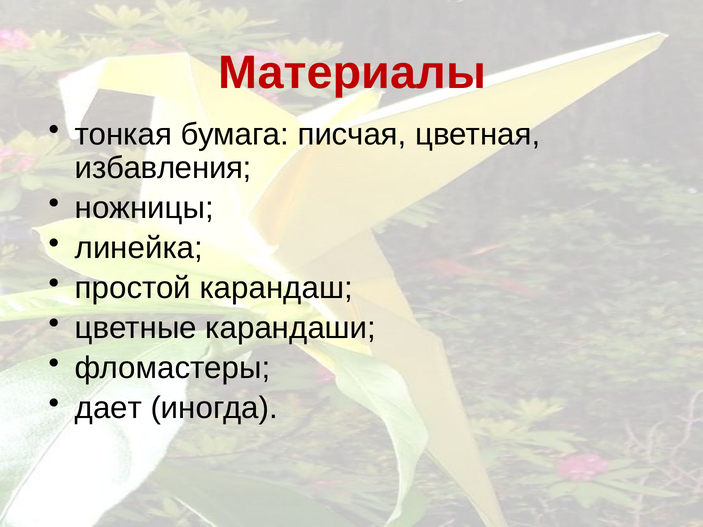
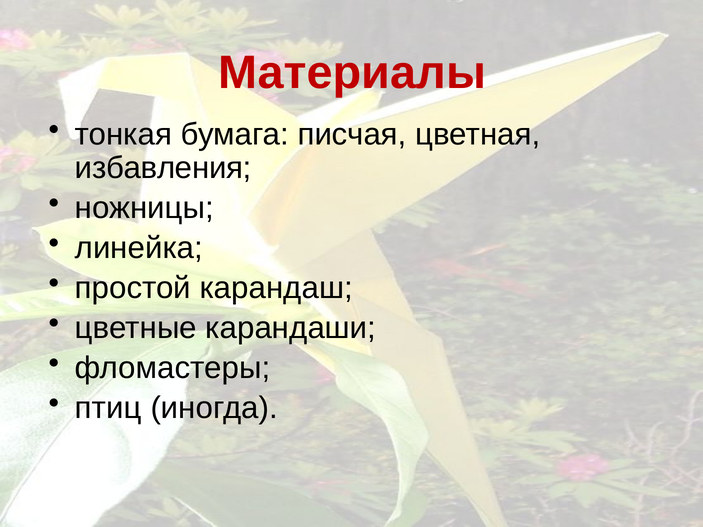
дает: дает -> птиц
